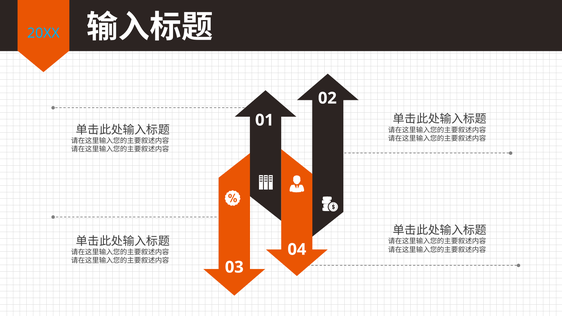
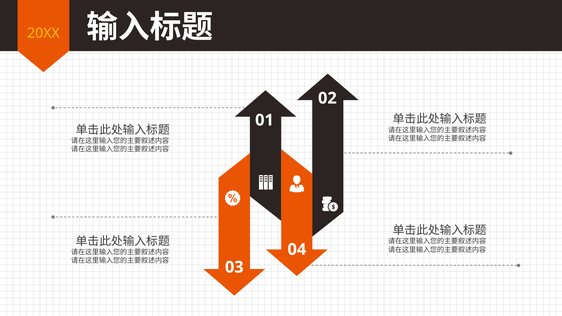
20XX colour: light blue -> yellow
